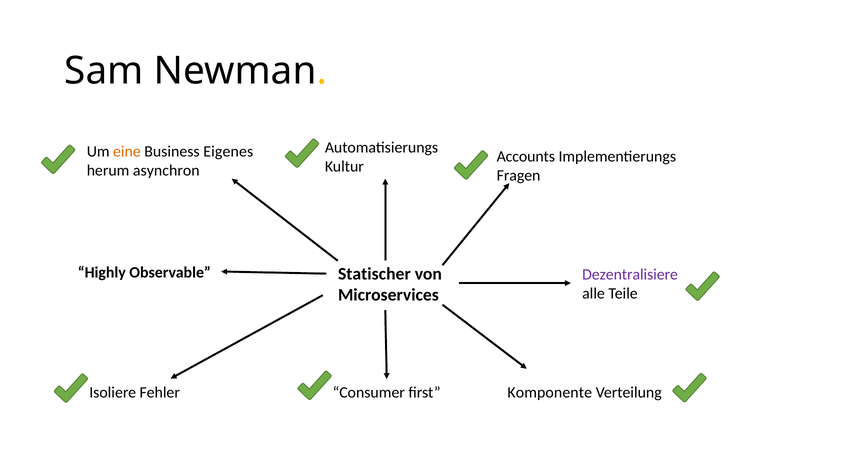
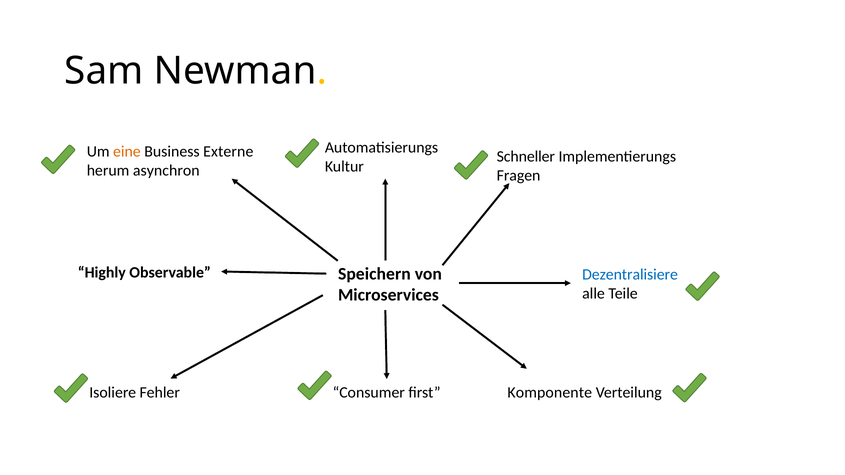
Eigenes: Eigenes -> Externe
Accounts: Accounts -> Schneller
Statischer: Statischer -> Speichern
Dezentralisiere colour: purple -> blue
